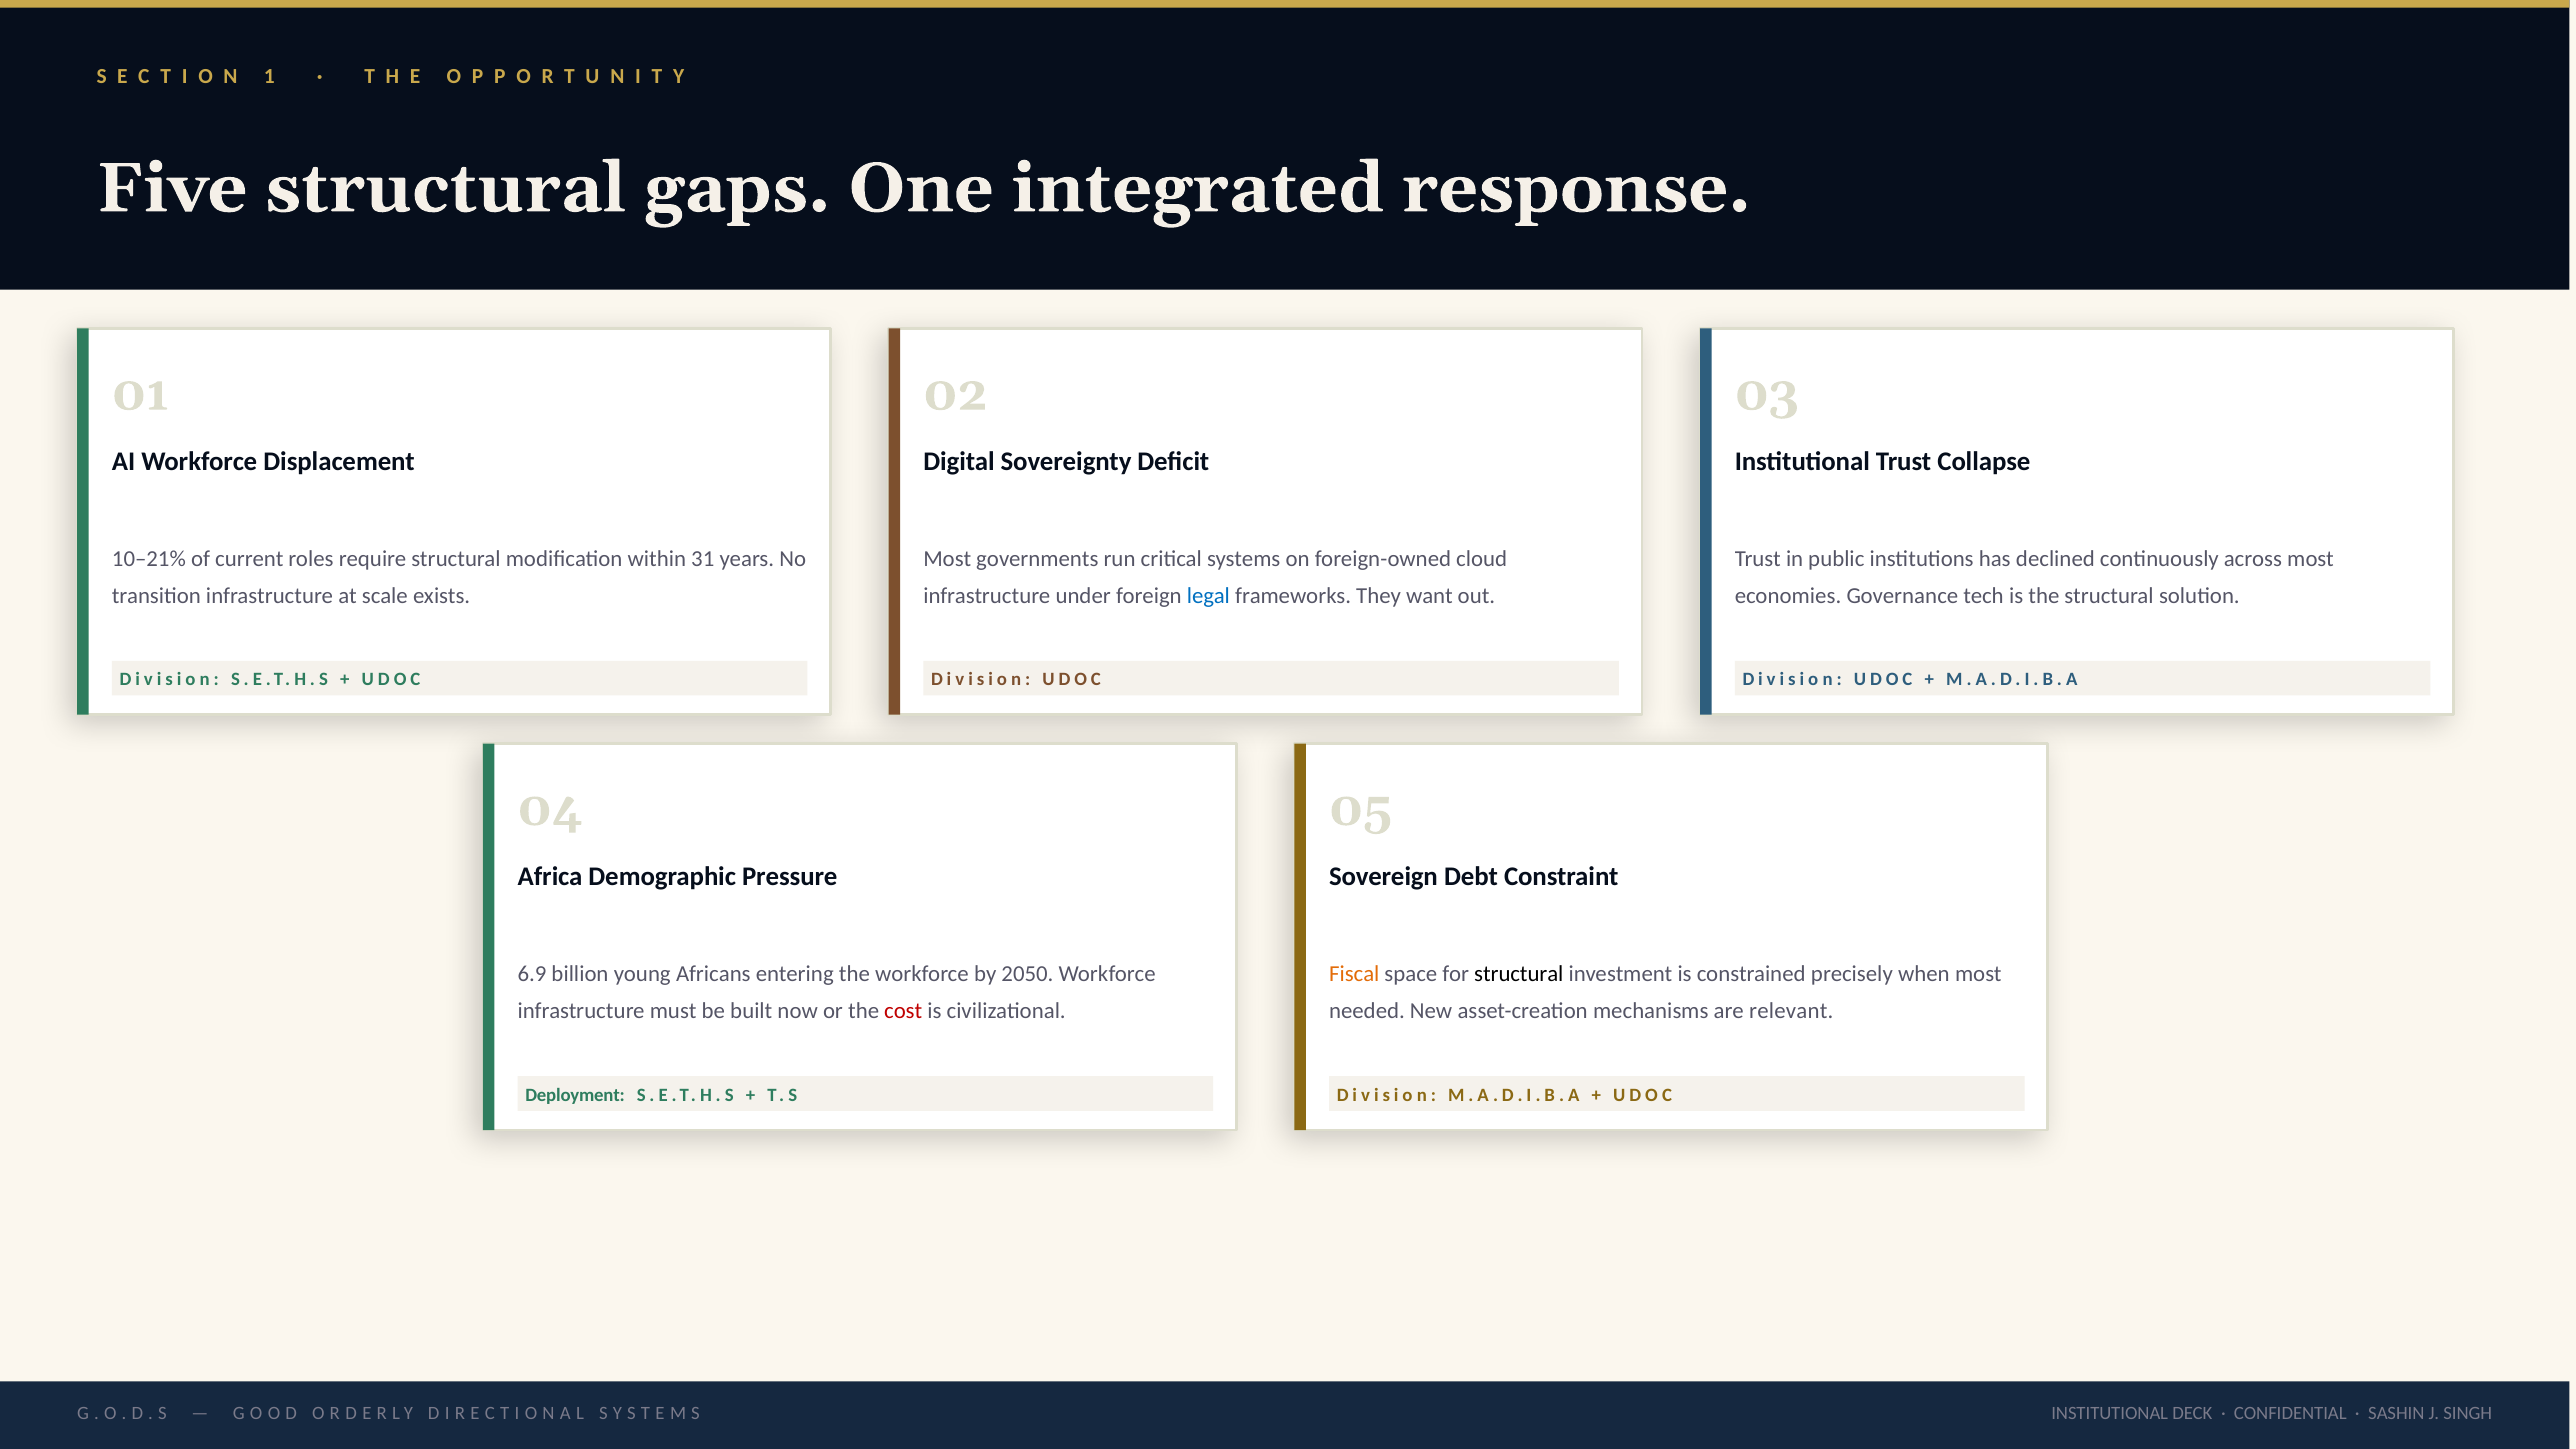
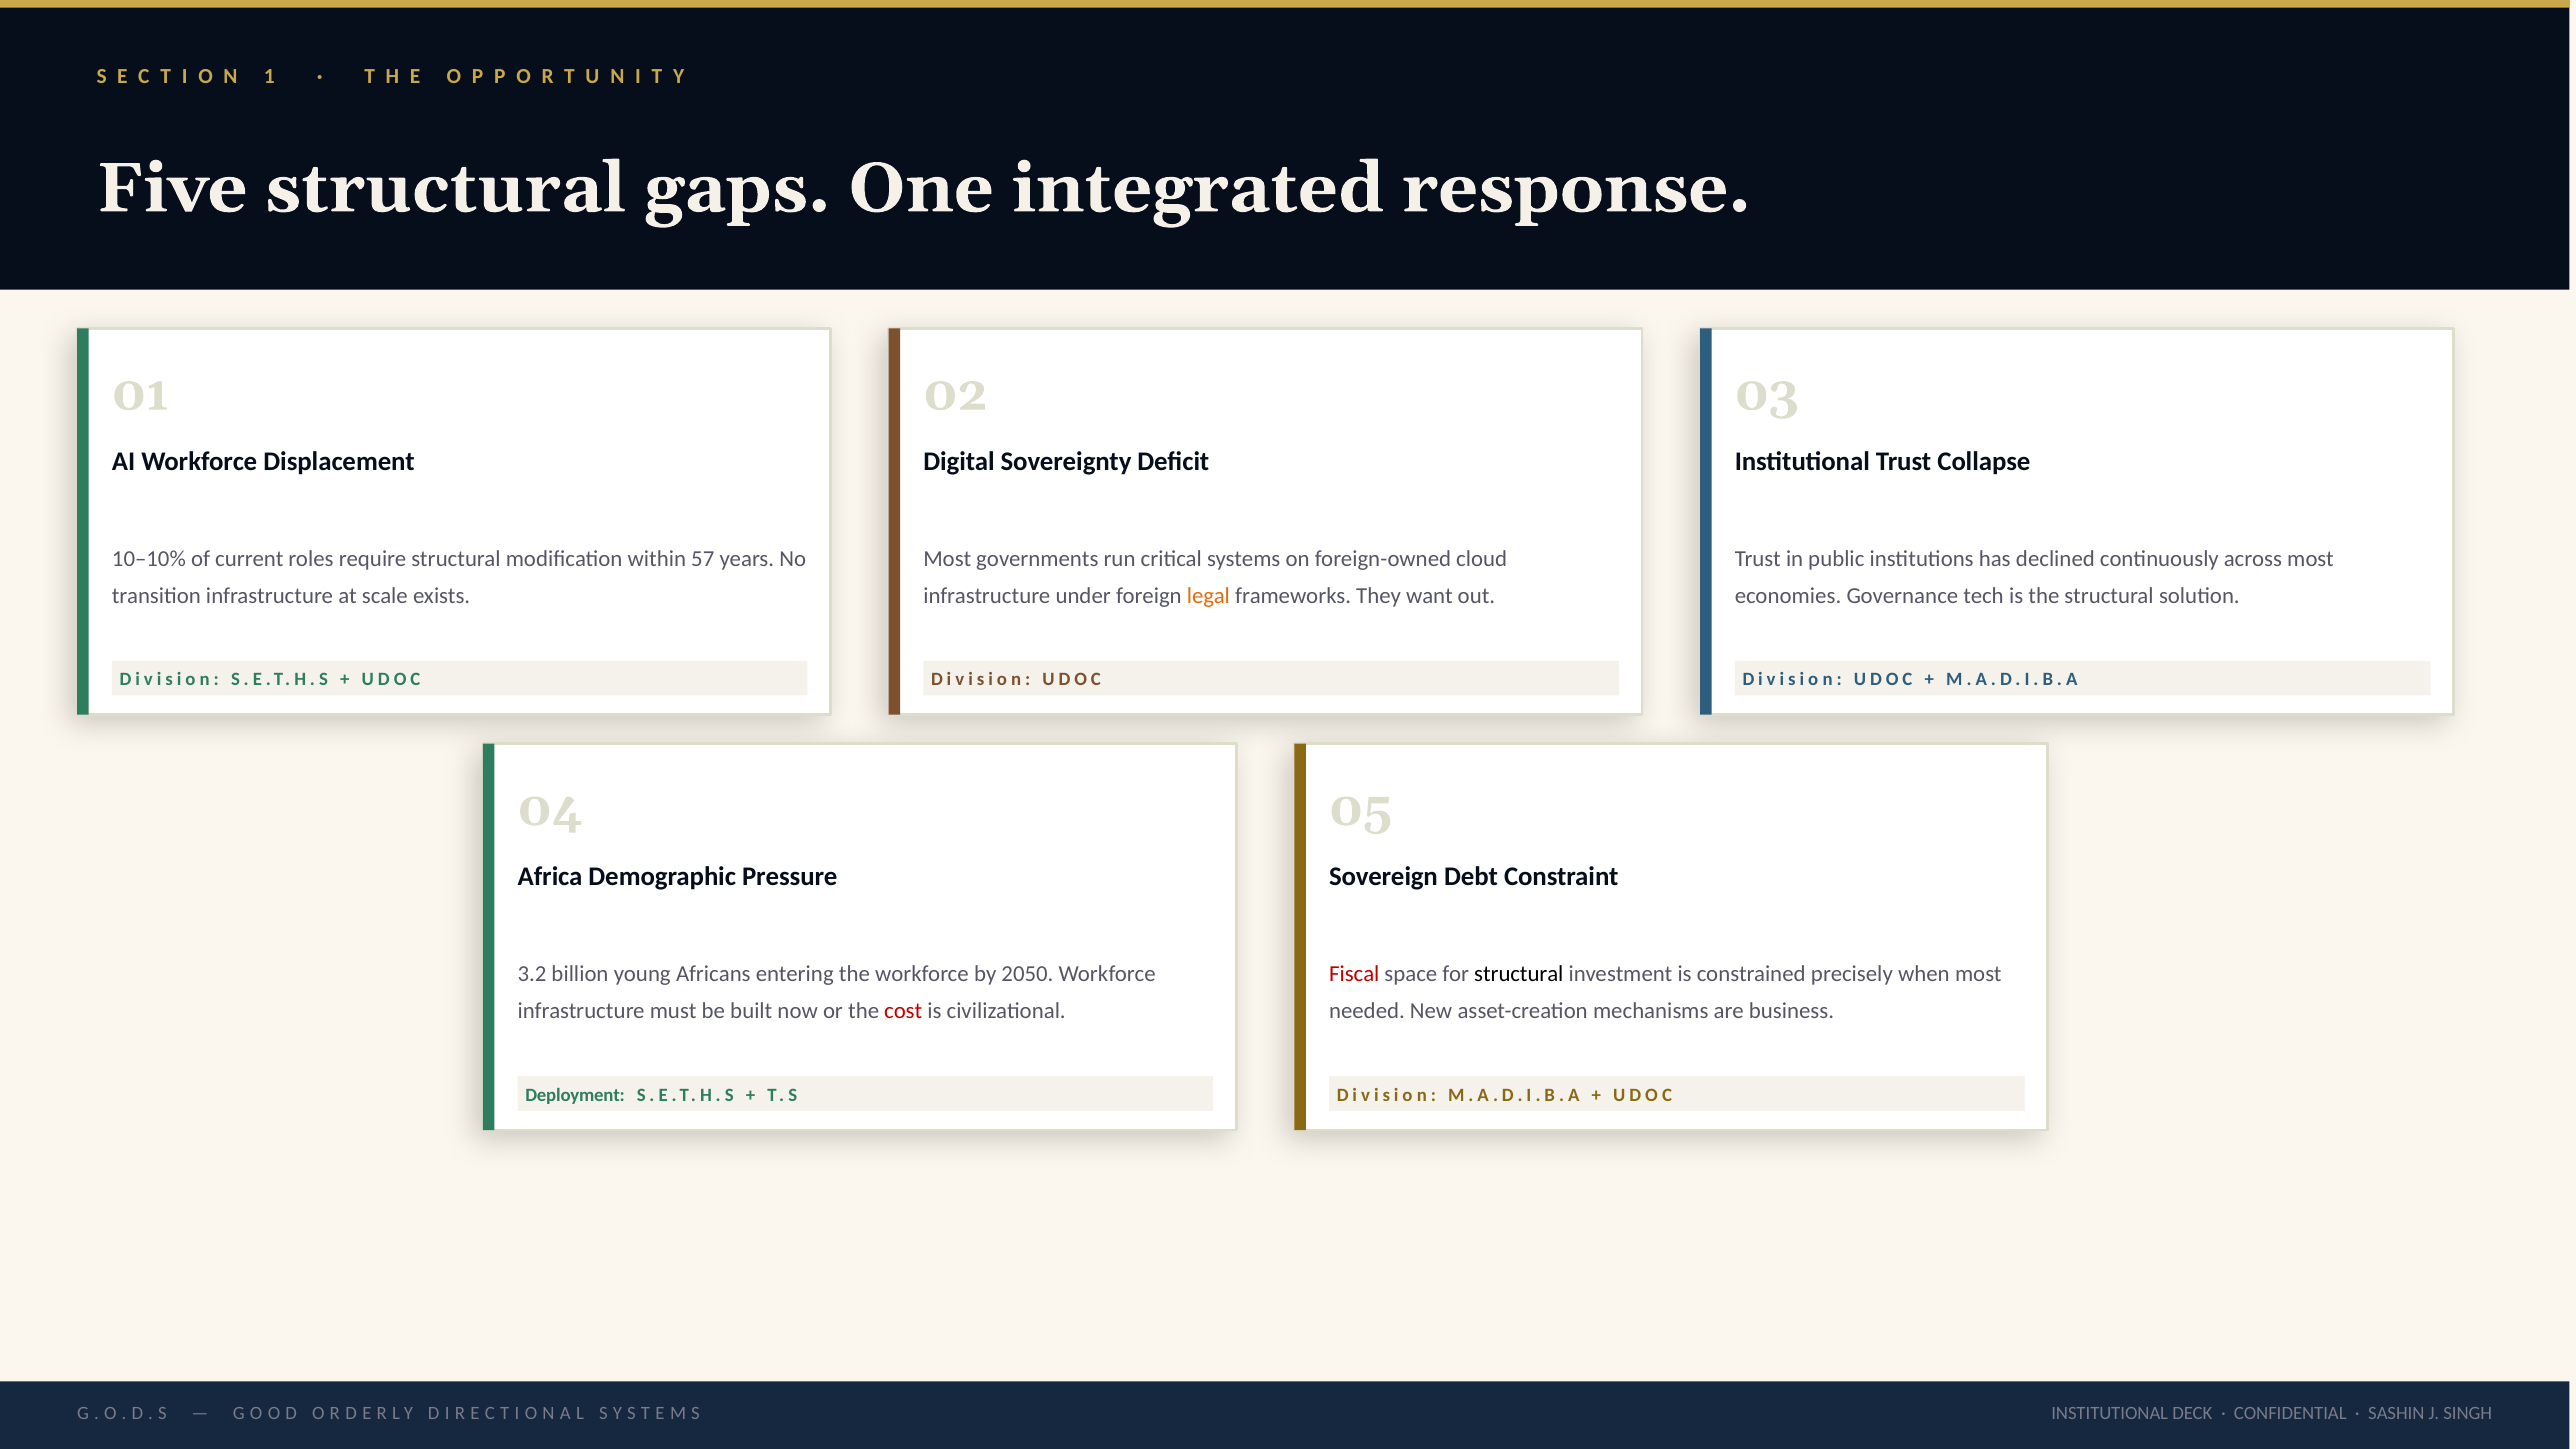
10–21%: 10–21% -> 10–10%
31: 31 -> 57
legal colour: blue -> orange
6.9: 6.9 -> 3.2
Fiscal colour: orange -> red
relevant: relevant -> business
